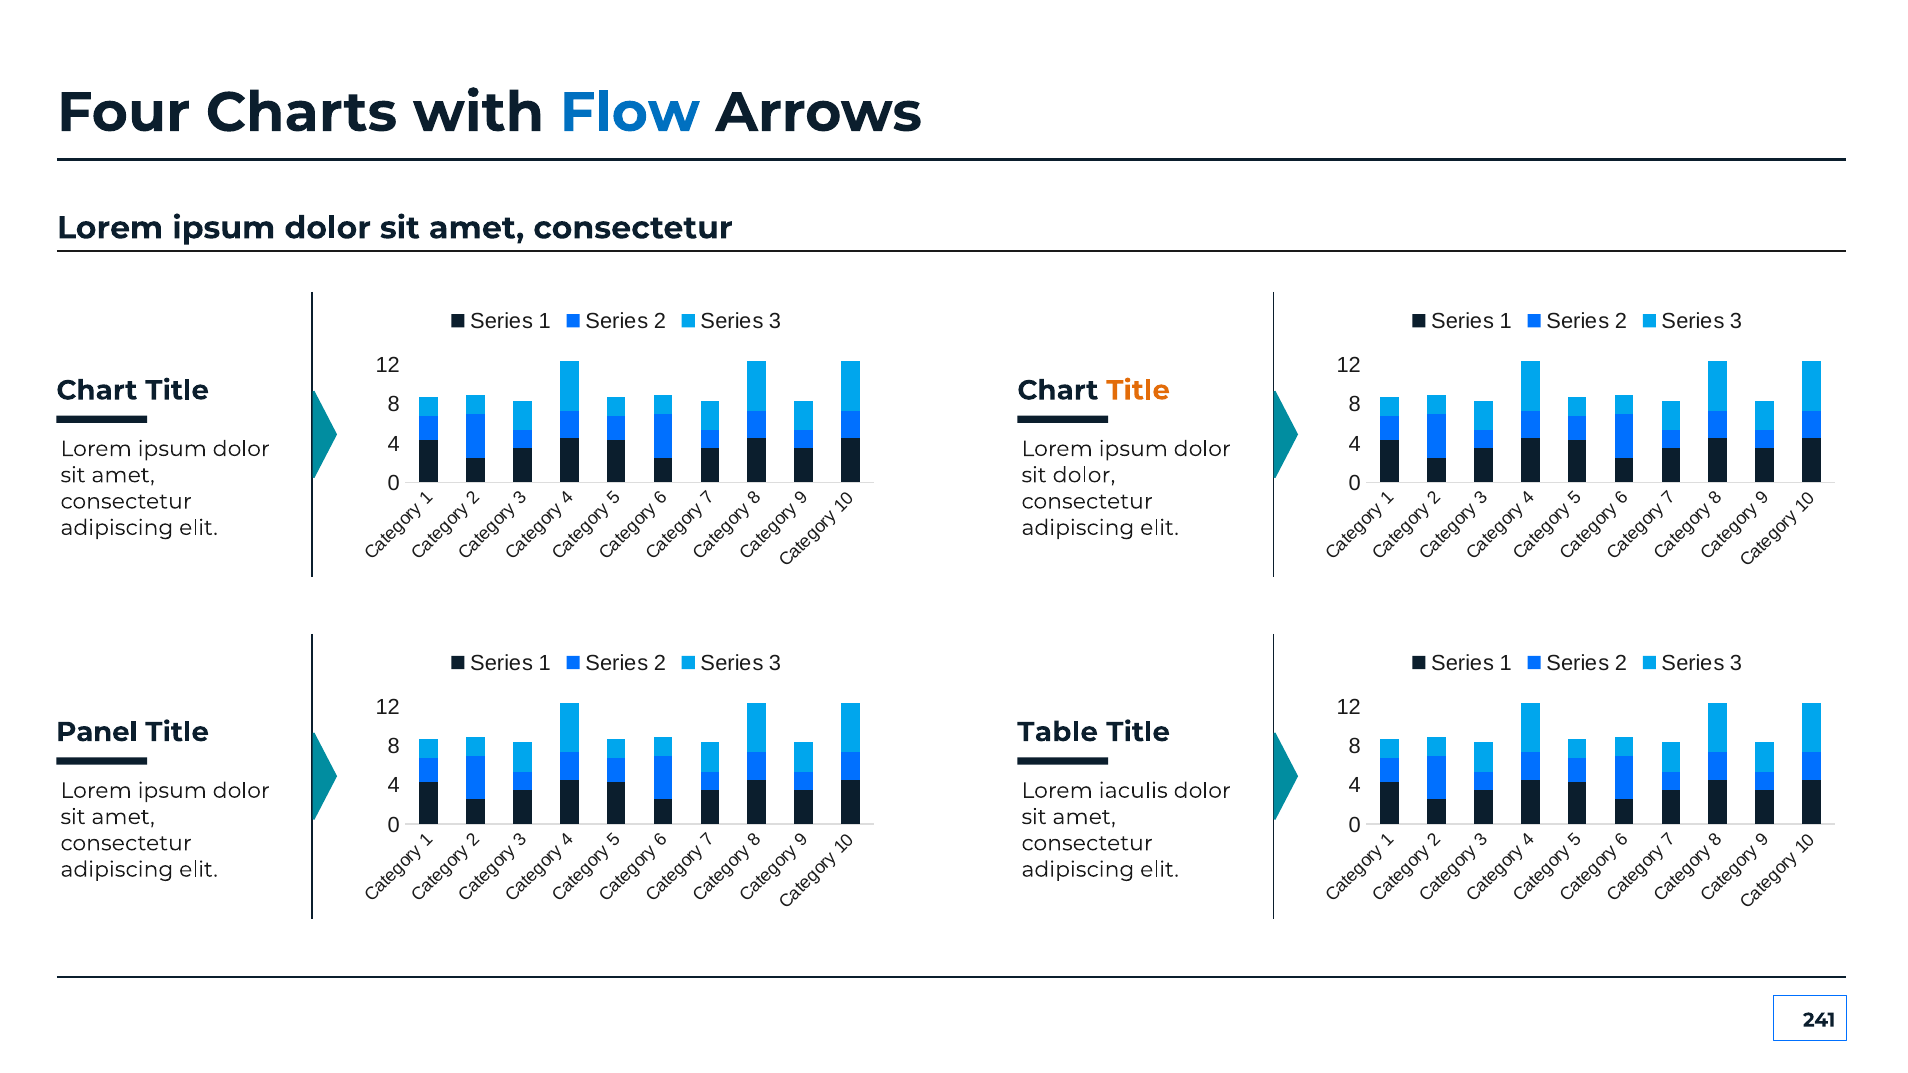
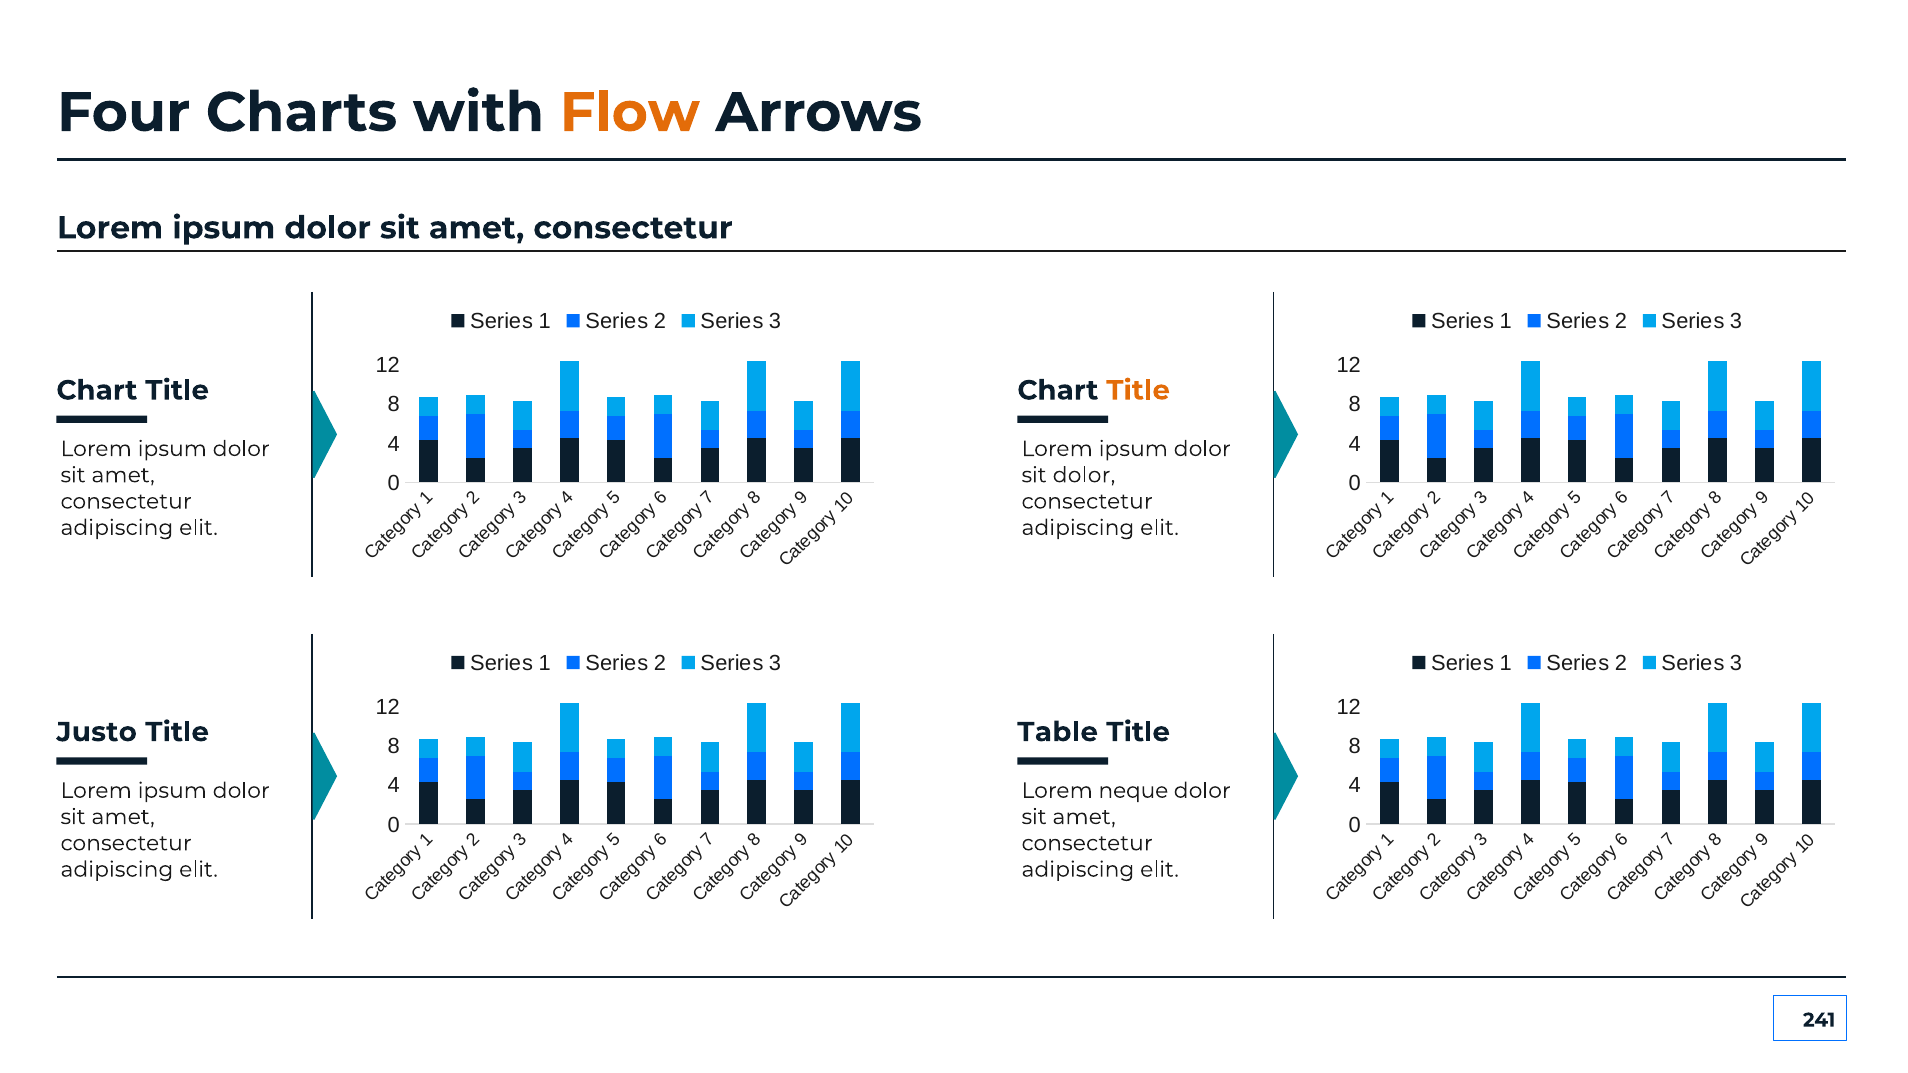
Flow colour: blue -> orange
Panel: Panel -> Justo
iaculis: iaculis -> neque
